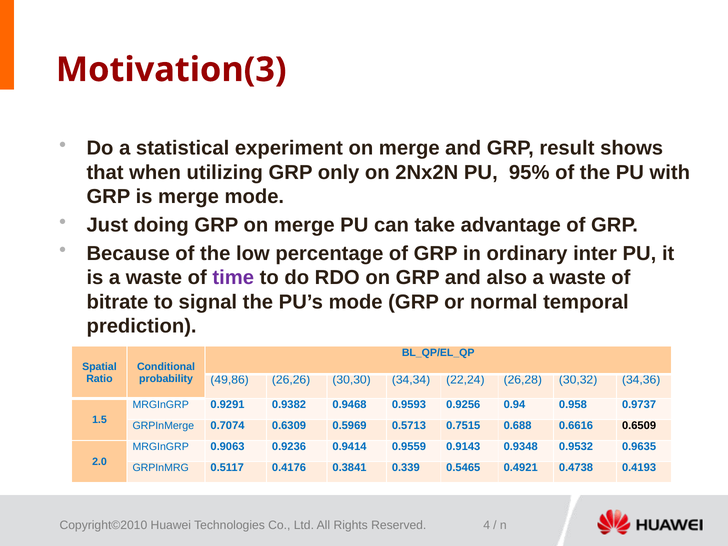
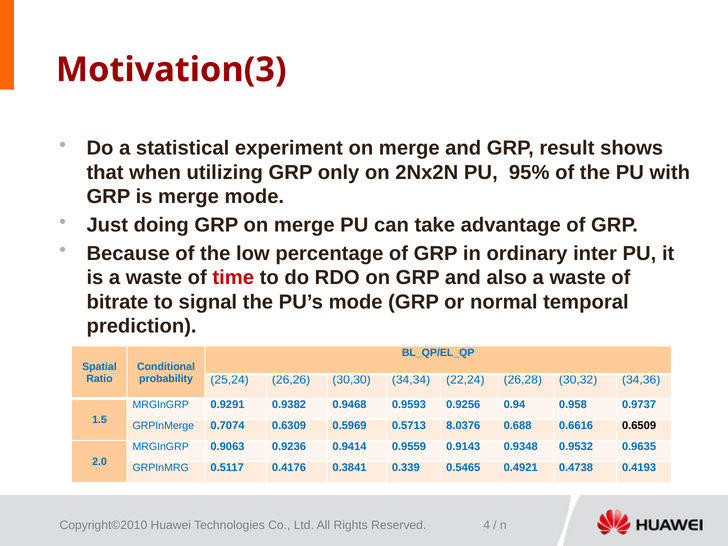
time colour: purple -> red
49,86: 49,86 -> 25,24
0.7515: 0.7515 -> 8.0376
